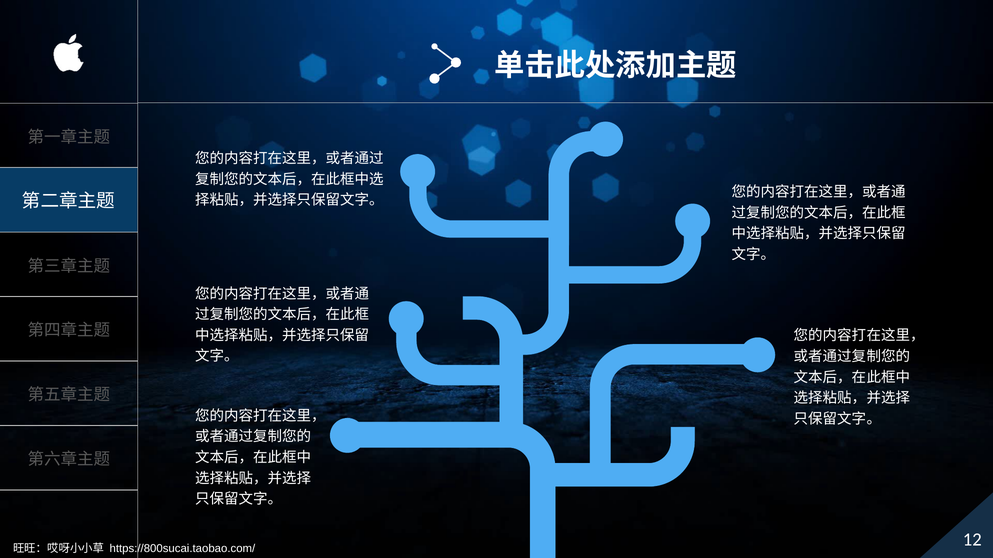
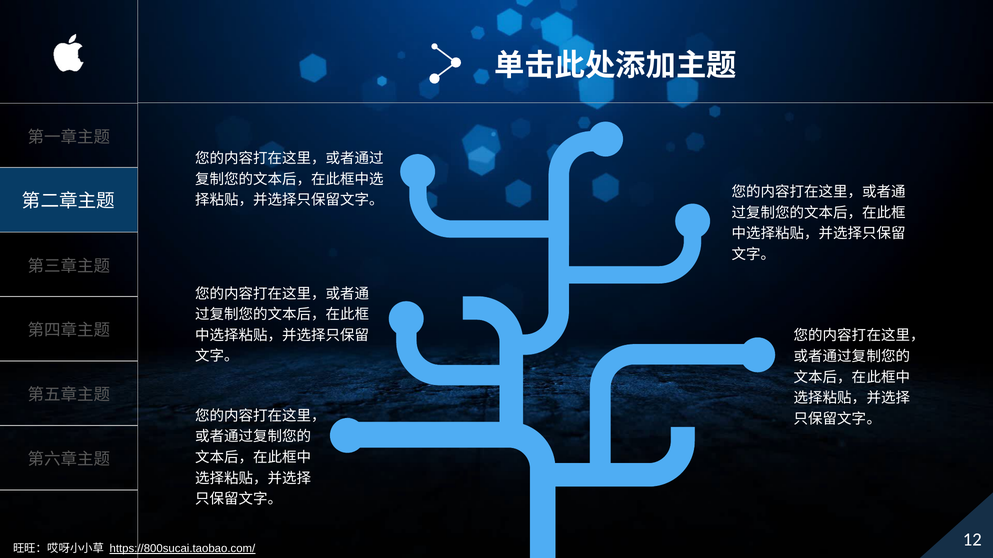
https://800sucai.taobao.com/ underline: none -> present
